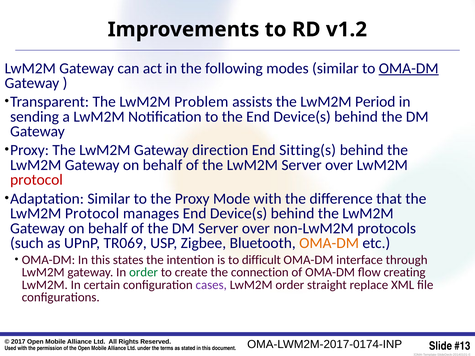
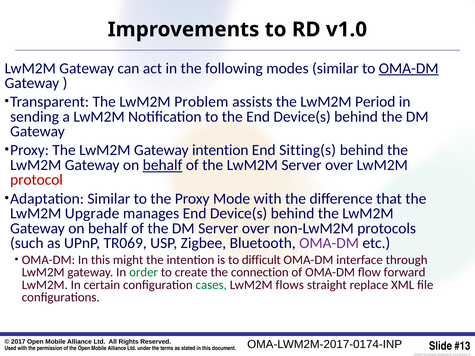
v1.2: v1.2 -> v1.0
Gateway direction: direction -> intention
behalf at (163, 165) underline: none -> present
Protocol at (92, 214): Protocol -> Upgrade
OMA-DM at (329, 243) colour: orange -> purple
states: states -> might
creating: creating -> forward
cases colour: purple -> green
LwM2M order: order -> flows
